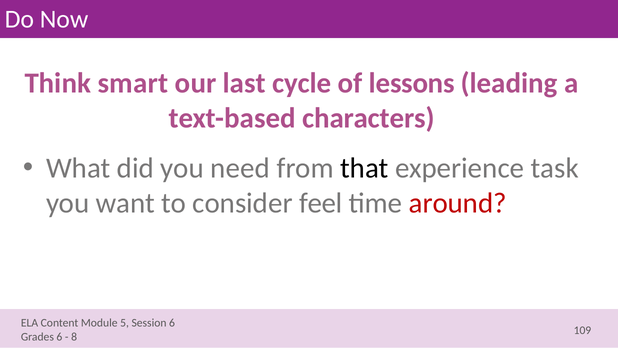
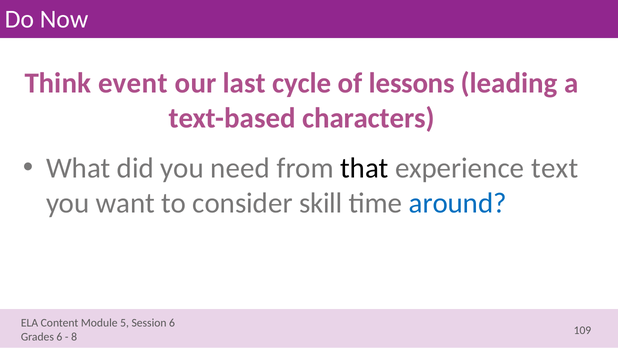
smart: smart -> event
task: task -> text
feel: feel -> skill
around colour: red -> blue
